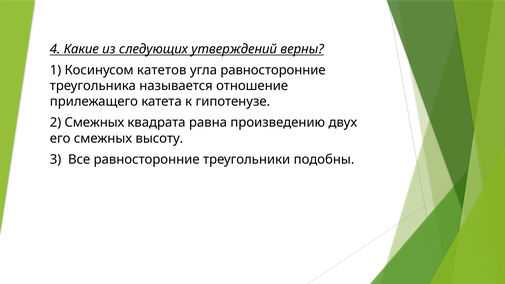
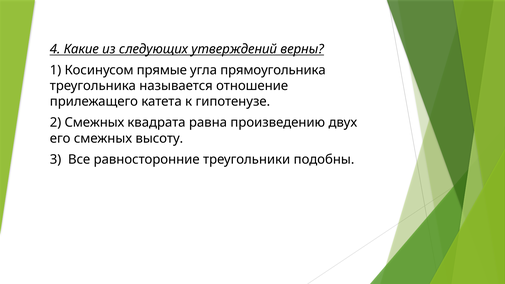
катетов: катетов -> прямые
угла равносторонние: равносторонние -> прямоугольника
